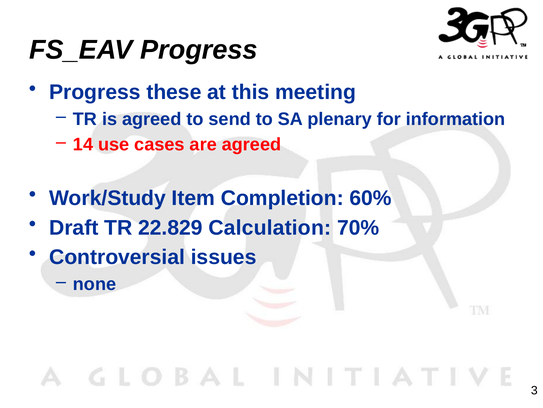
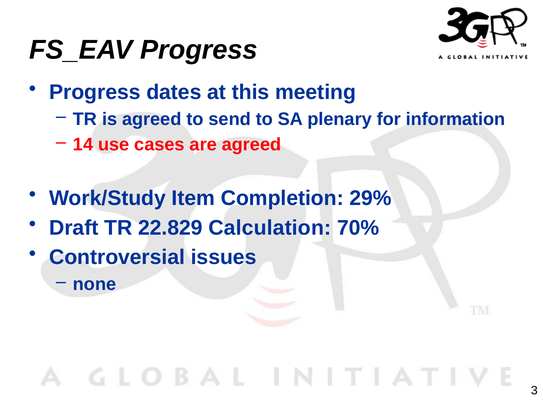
these: these -> dates
60%: 60% -> 29%
